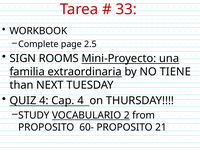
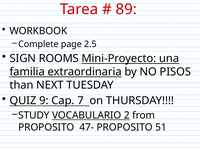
33: 33 -> 89
TIENE: TIENE -> PISOS
QUIZ 4: 4 -> 9
Cap 4: 4 -> 7
60-: 60- -> 47-
21: 21 -> 51
